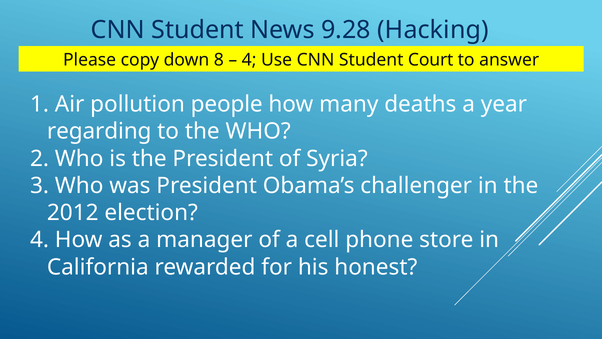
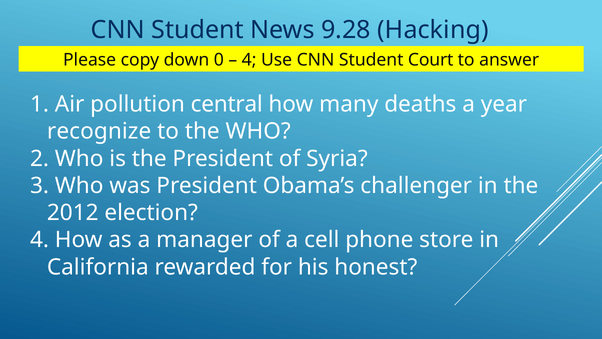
8: 8 -> 0
people: people -> central
regarding: regarding -> recognize
